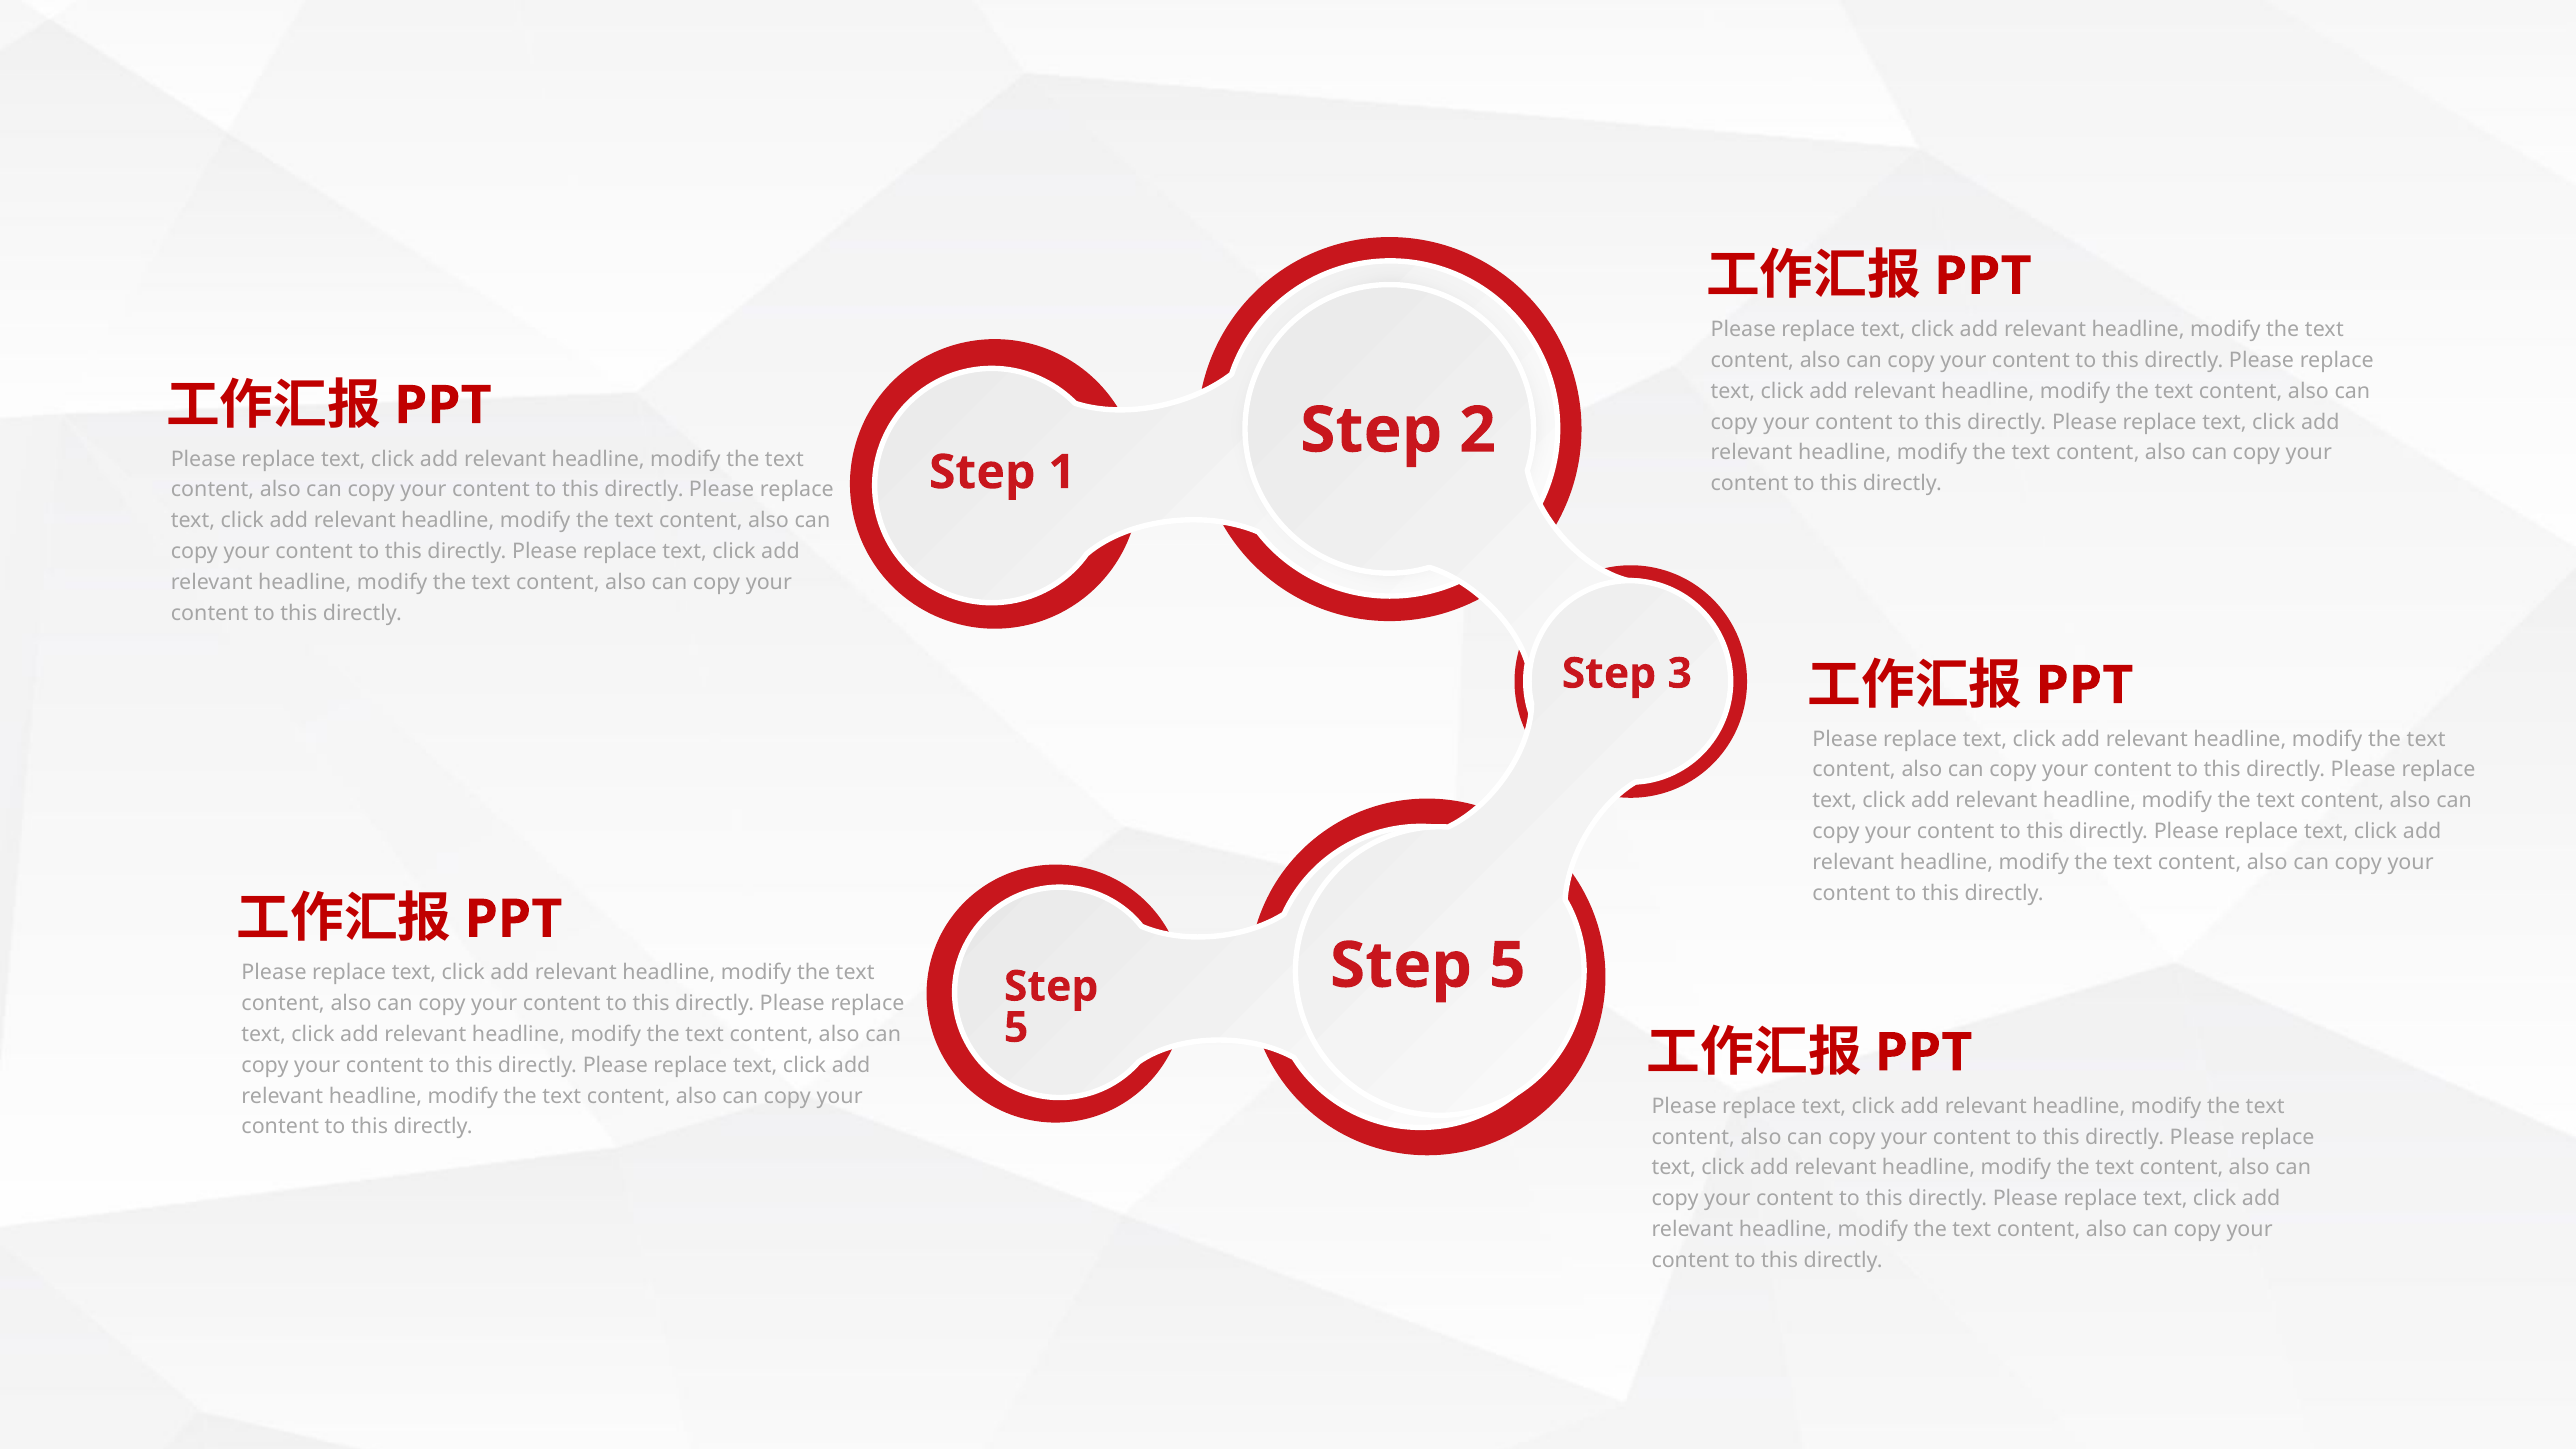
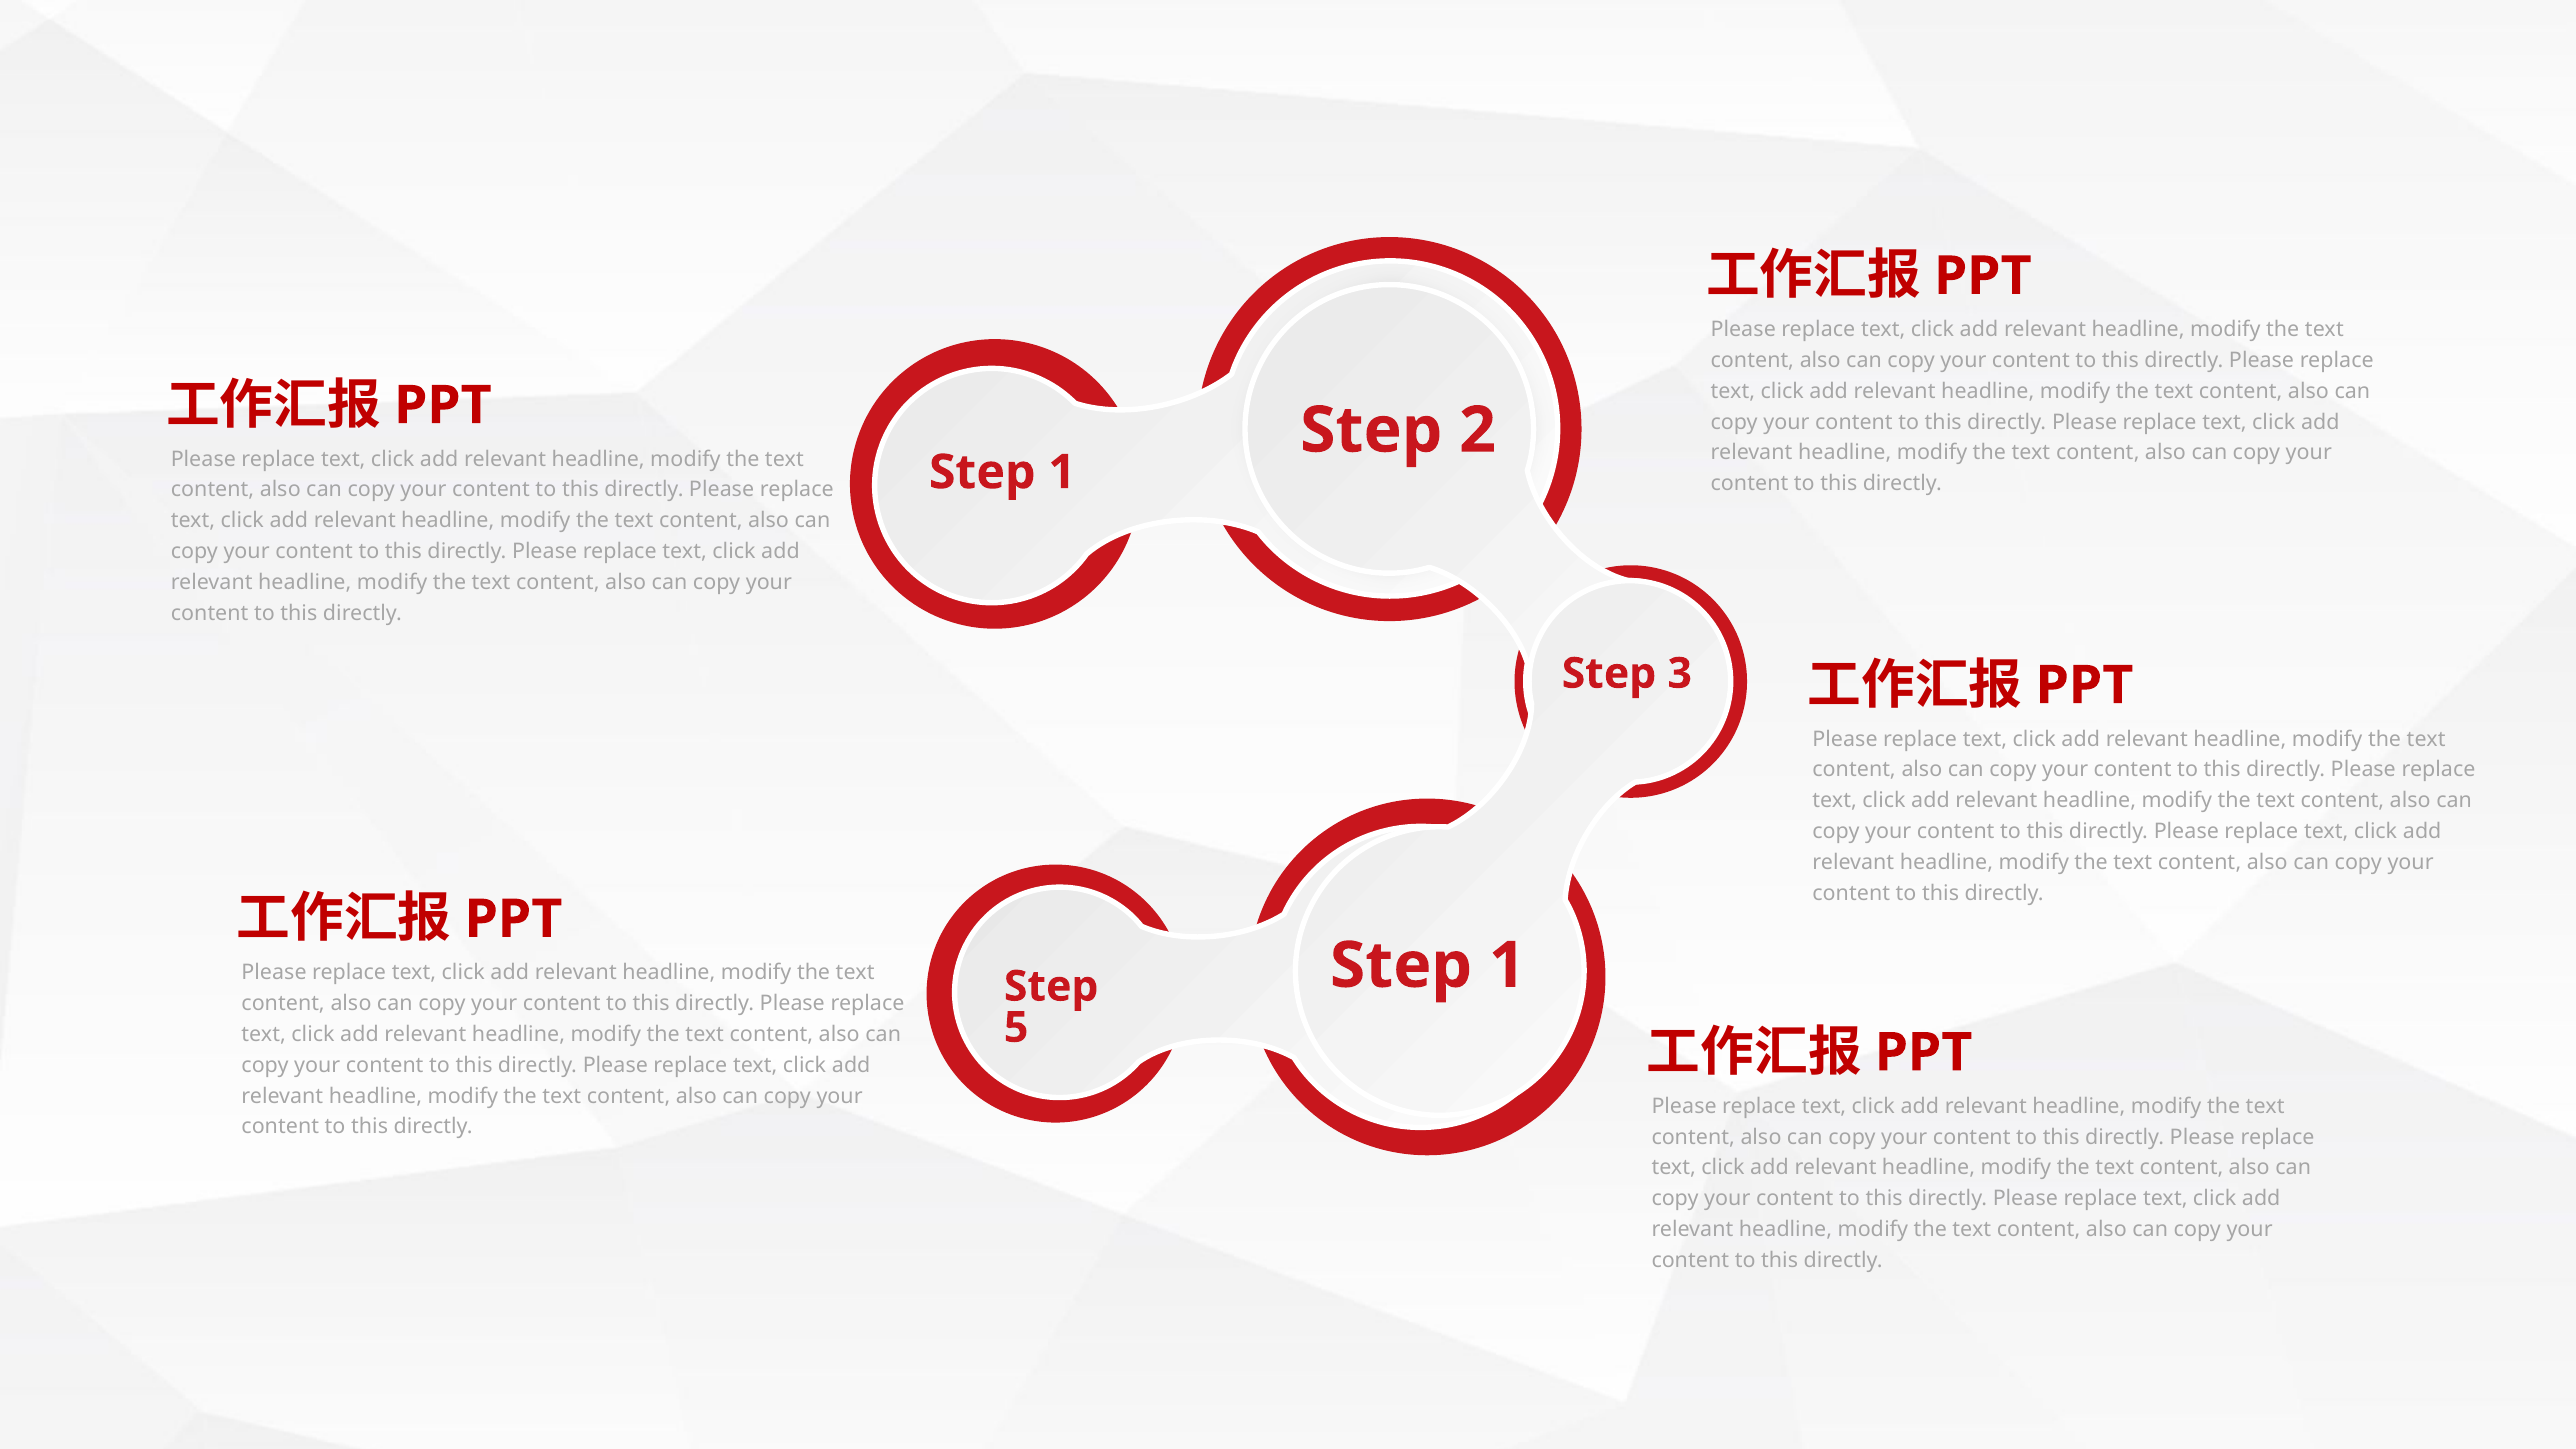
5 at (1507, 966): 5 -> 1
